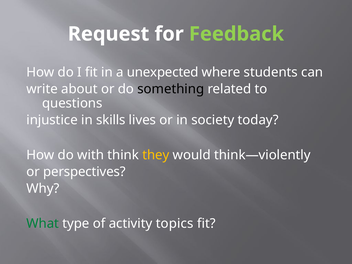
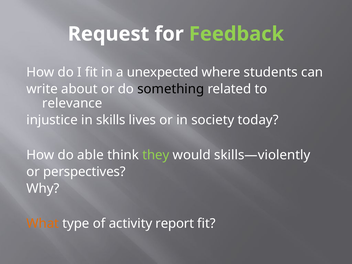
questions: questions -> relevance
with: with -> able
they colour: yellow -> light green
think—violently: think—violently -> skills—violently
What colour: green -> orange
topics: topics -> report
